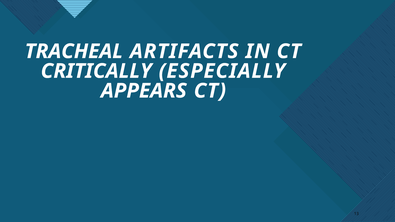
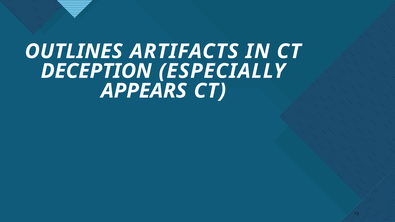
TRACHEAL: TRACHEAL -> OUTLINES
CRITICALLY: CRITICALLY -> DECEPTION
